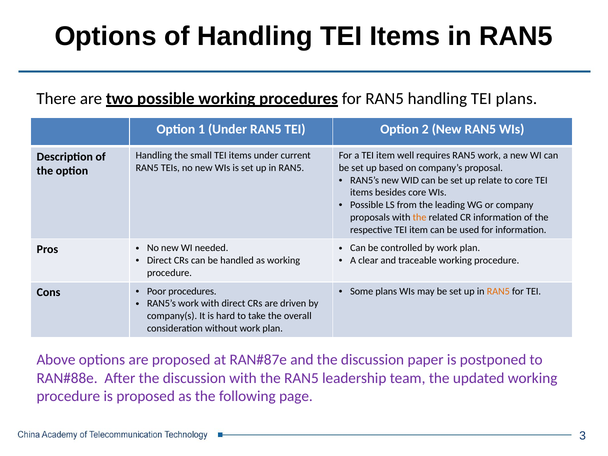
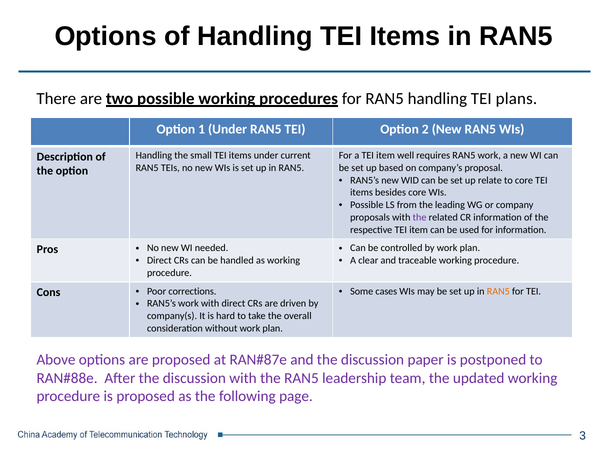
the at (420, 217) colour: orange -> purple
Some plans: plans -> cases
Poor procedures: procedures -> corrections
